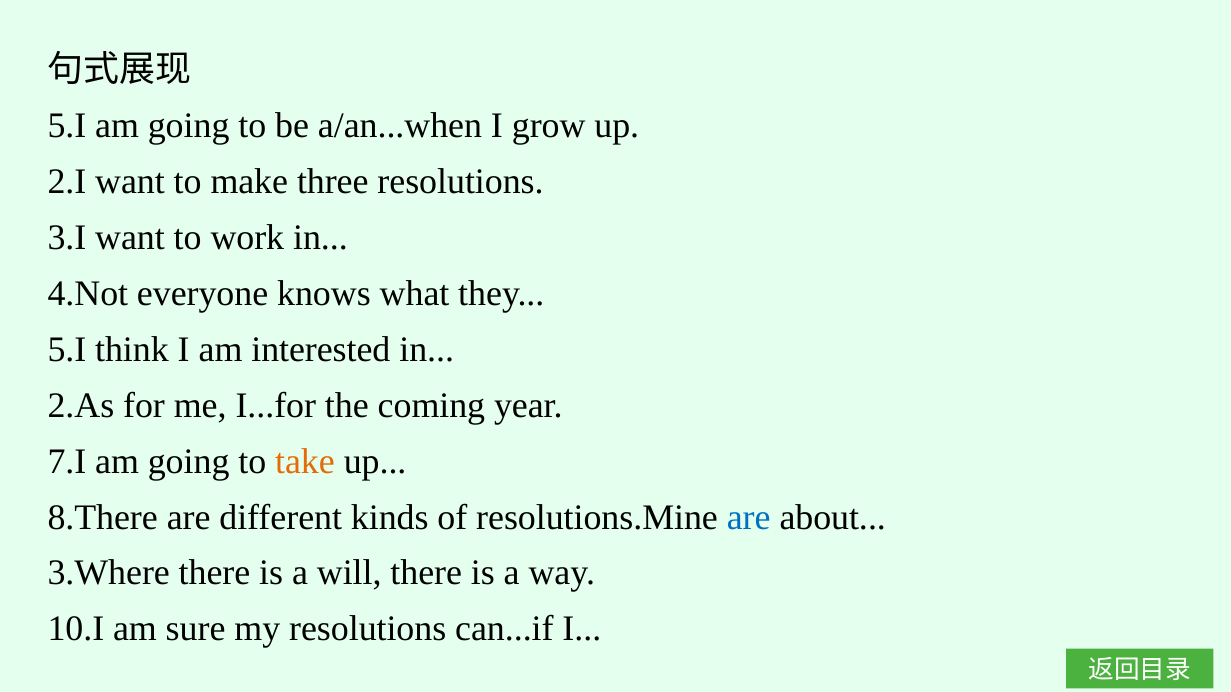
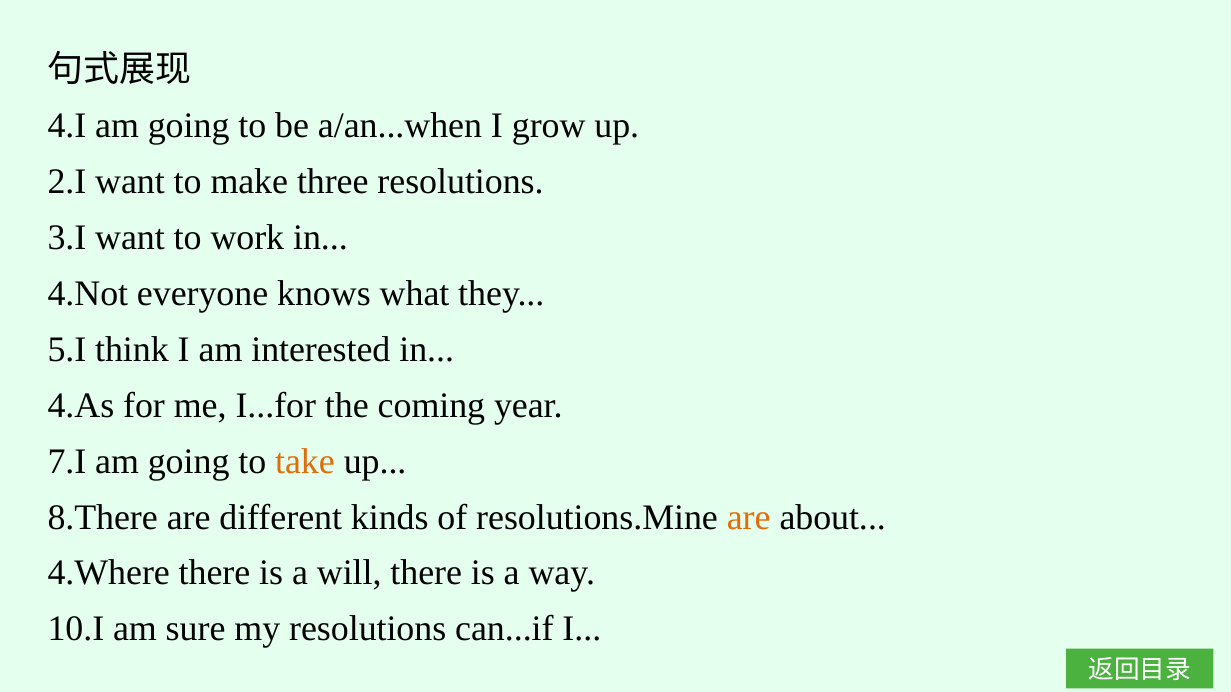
5.I at (67, 125): 5.I -> 4.I
2.As: 2.As -> 4.As
are at (749, 517) colour: blue -> orange
3.Where: 3.Where -> 4.Where
